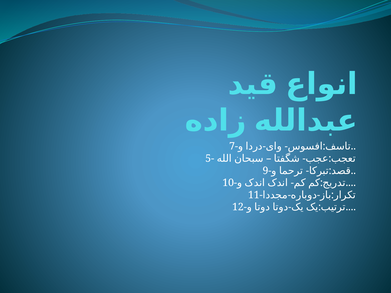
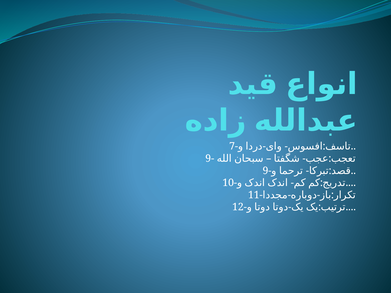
5- at (210, 159): 5- -> 9-
